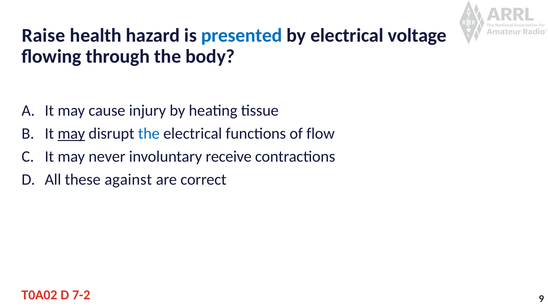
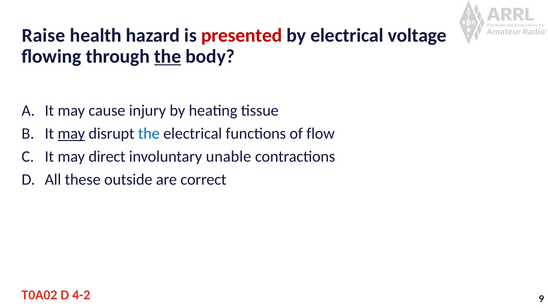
presented colour: blue -> red
the at (168, 57) underline: none -> present
never: never -> direct
receive: receive -> unable
against: against -> outside
7-2: 7-2 -> 4-2
